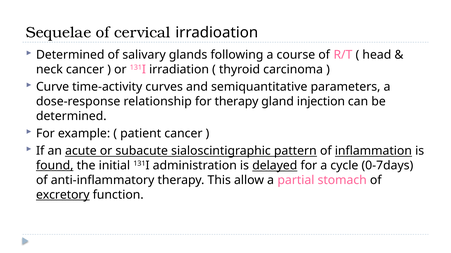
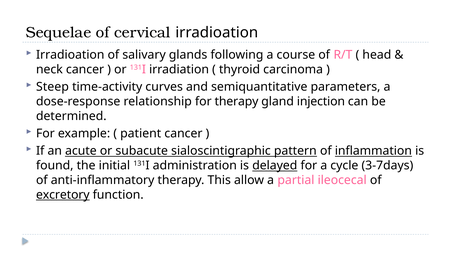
Determined at (70, 55): Determined -> Irradioation
Curve: Curve -> Steep
found underline: present -> none
0-7days: 0-7days -> 3-7days
stomach: stomach -> ileocecal
